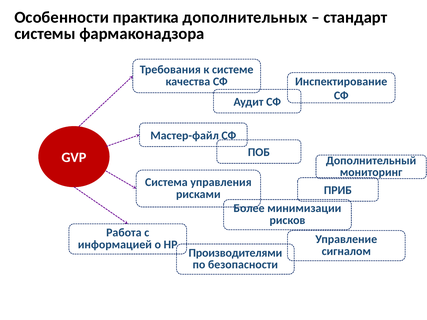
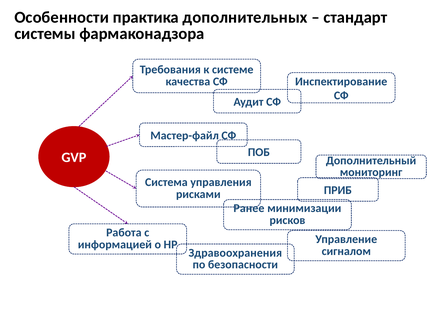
Более: Более -> Ранее
Производителями: Производителями -> Здравоохранения
